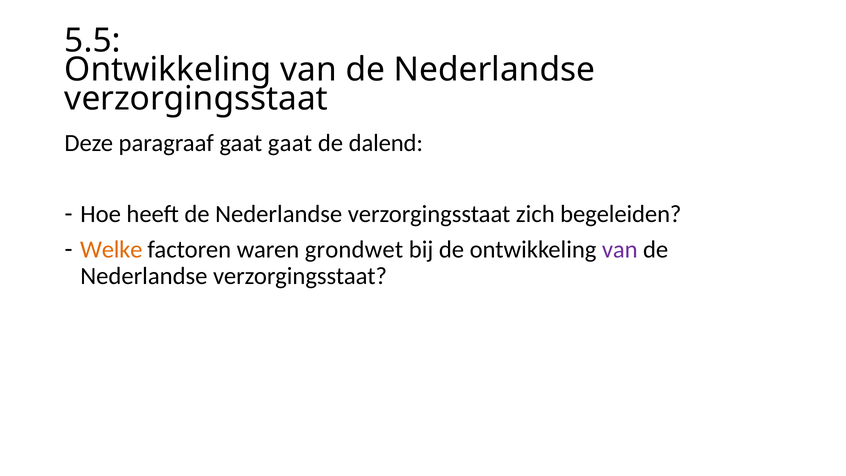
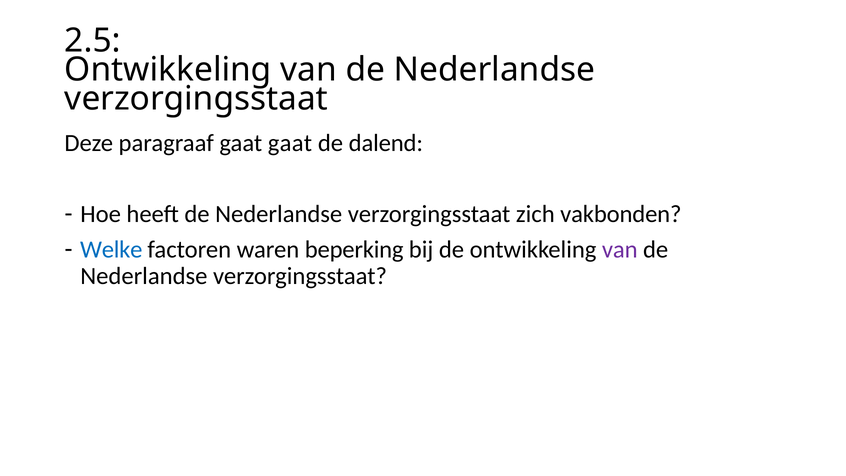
5.5: 5.5 -> 2.5
begeleiden: begeleiden -> vakbonden
Welke colour: orange -> blue
grondwet: grondwet -> beperking
